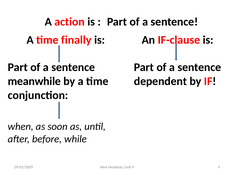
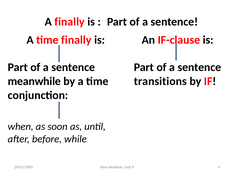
A action: action -> finally
dependent: dependent -> transitions
